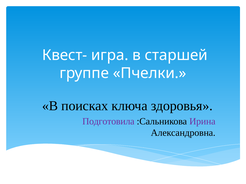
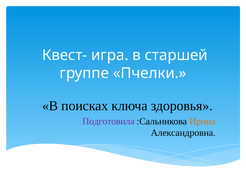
Ирина colour: purple -> orange
